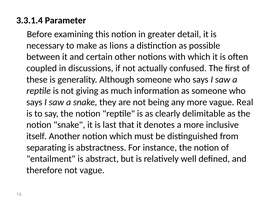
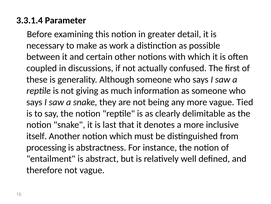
lions: lions -> work
Real: Real -> Tied
separating: separating -> processing
